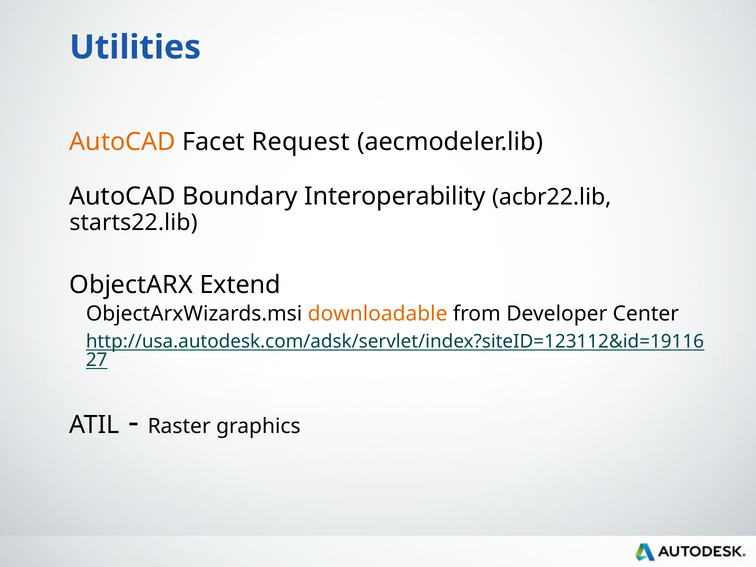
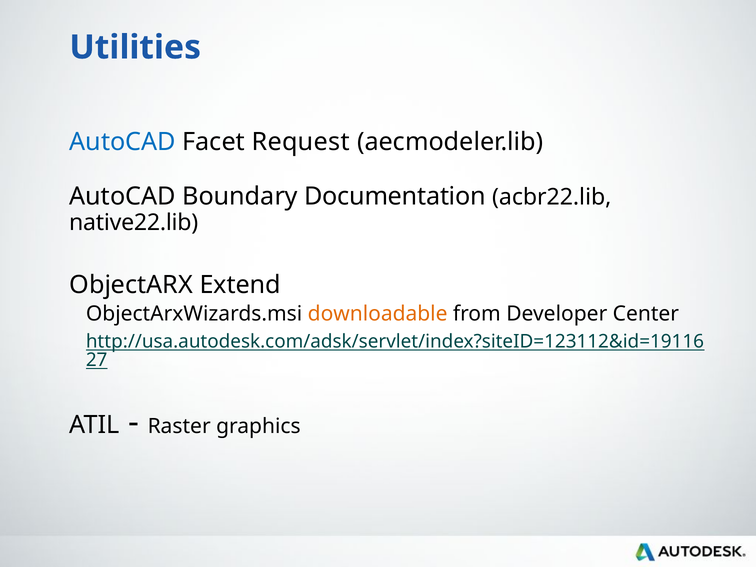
AutoCAD at (123, 142) colour: orange -> blue
Interoperability: Interoperability -> Documentation
starts22.lib: starts22.lib -> native22.lib
